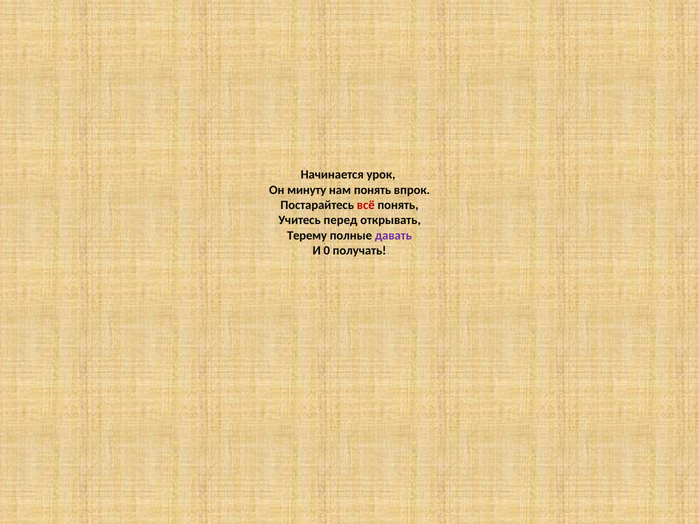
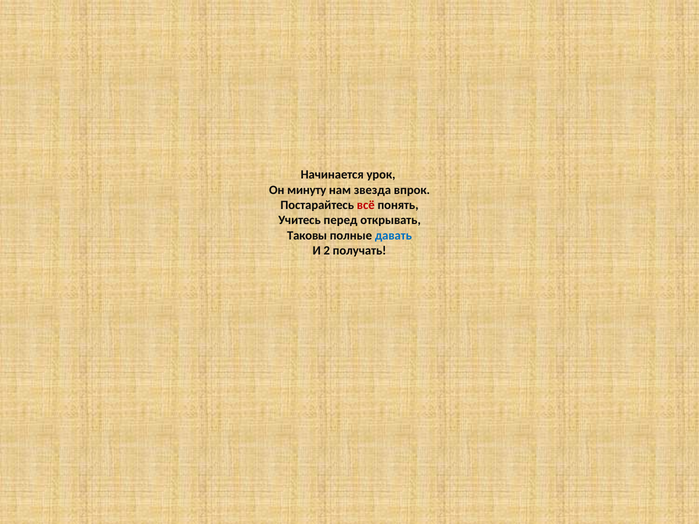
нам понять: понять -> звезда
Терему: Терему -> Таковы
давать colour: purple -> blue
0: 0 -> 2
